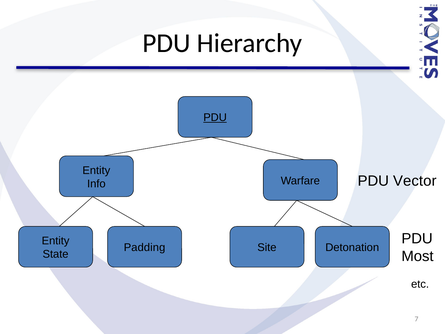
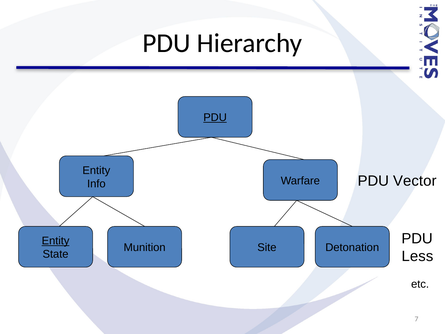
Entity at (56, 241) underline: none -> present
Padding: Padding -> Munition
Most: Most -> Less
